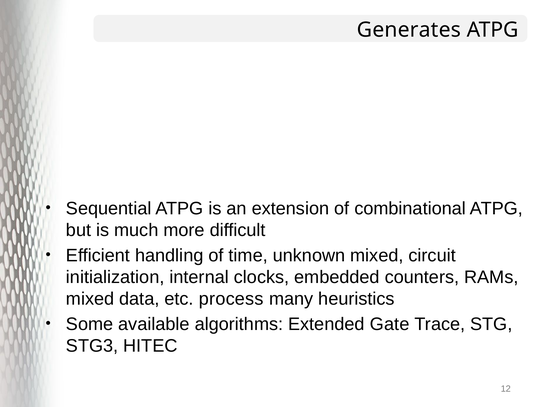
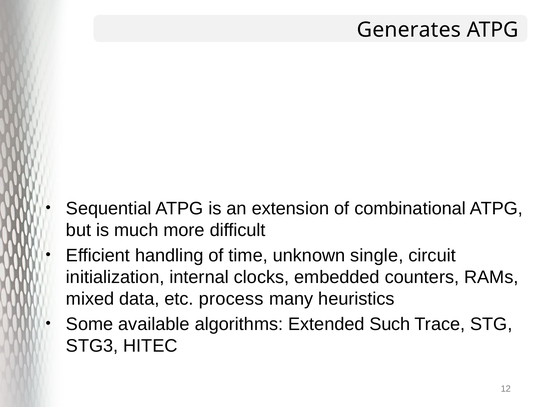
unknown mixed: mixed -> single
Gate: Gate -> Such
